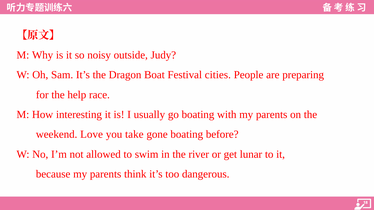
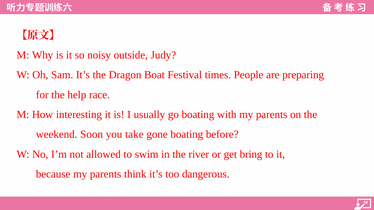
cities: cities -> times
Love: Love -> Soon
lunar: lunar -> bring
